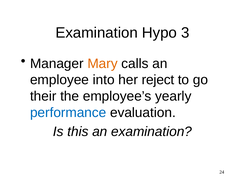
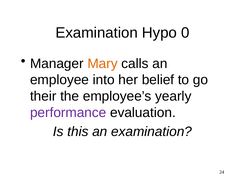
3: 3 -> 0
reject: reject -> belief
performance colour: blue -> purple
